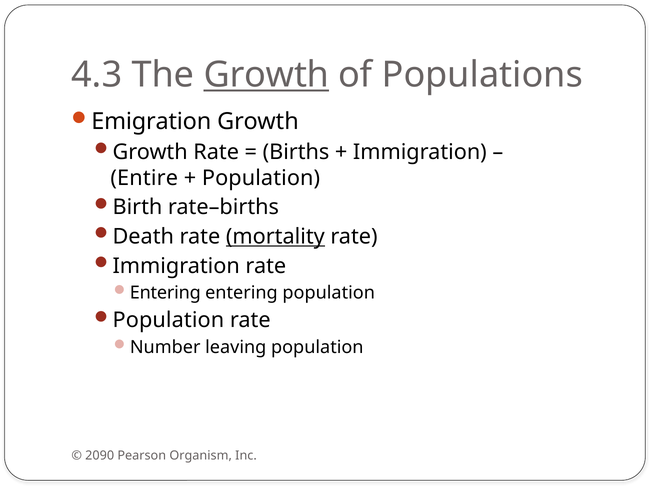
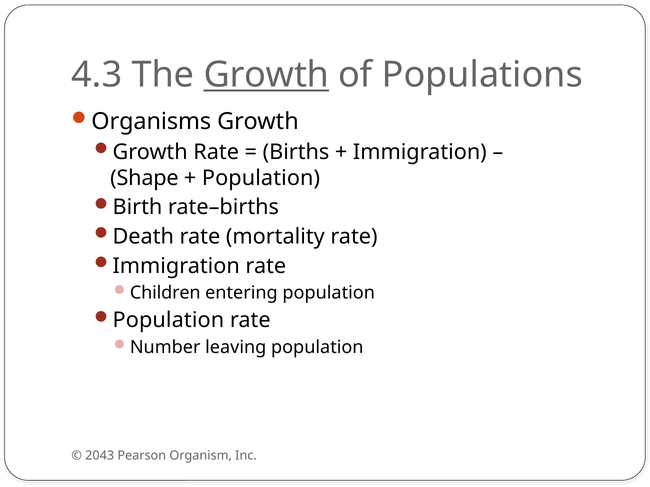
Emigration: Emigration -> Organisms
Entire: Entire -> Shape
mortality underline: present -> none
Entering at (165, 293): Entering -> Children
2090: 2090 -> 2043
